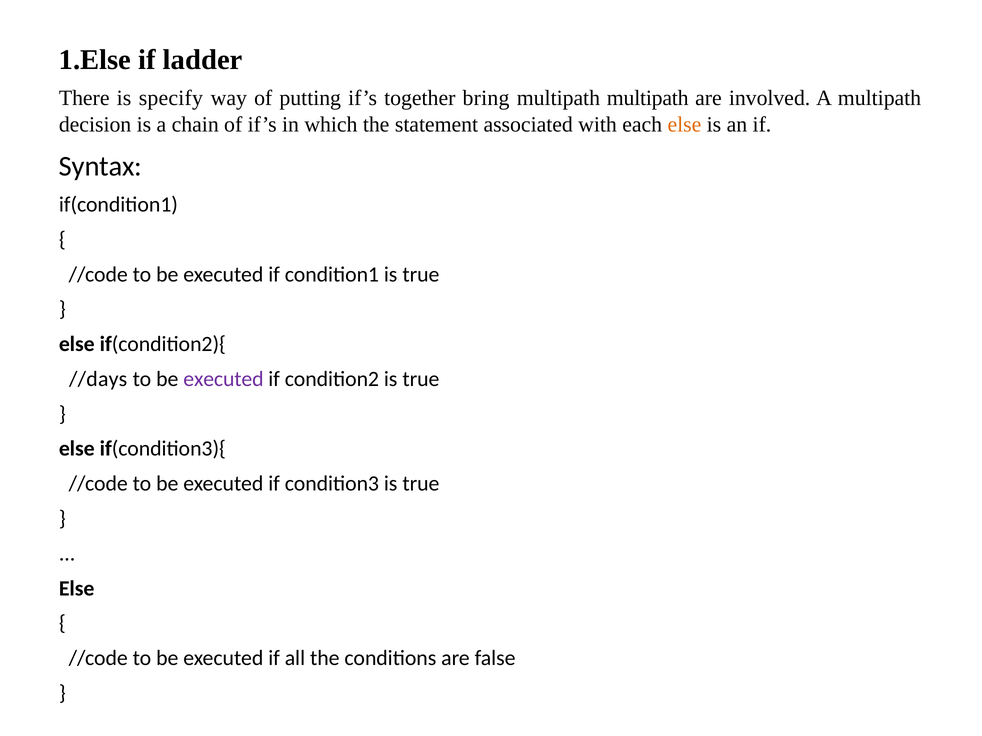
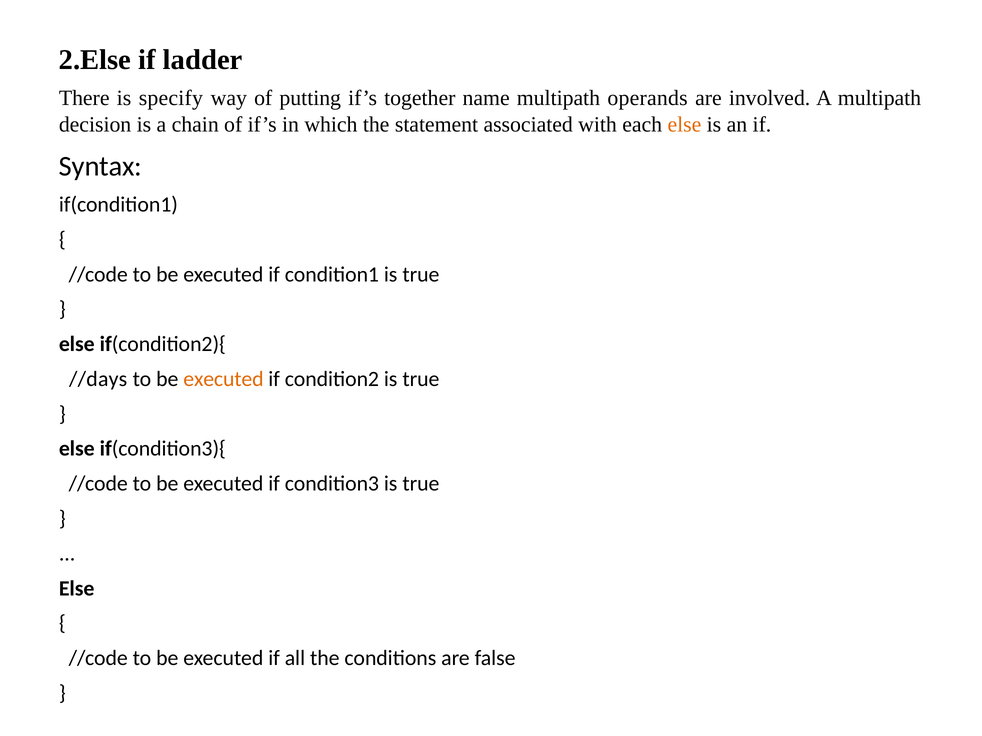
1.Else: 1.Else -> 2.Else
bring: bring -> name
multipath multipath: multipath -> operands
executed at (223, 379) colour: purple -> orange
